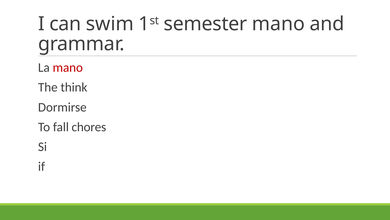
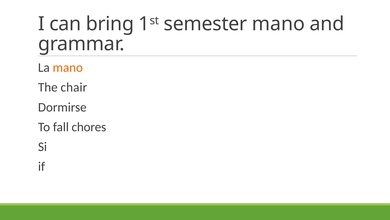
swim: swim -> bring
mano at (68, 67) colour: red -> orange
think: think -> chair
